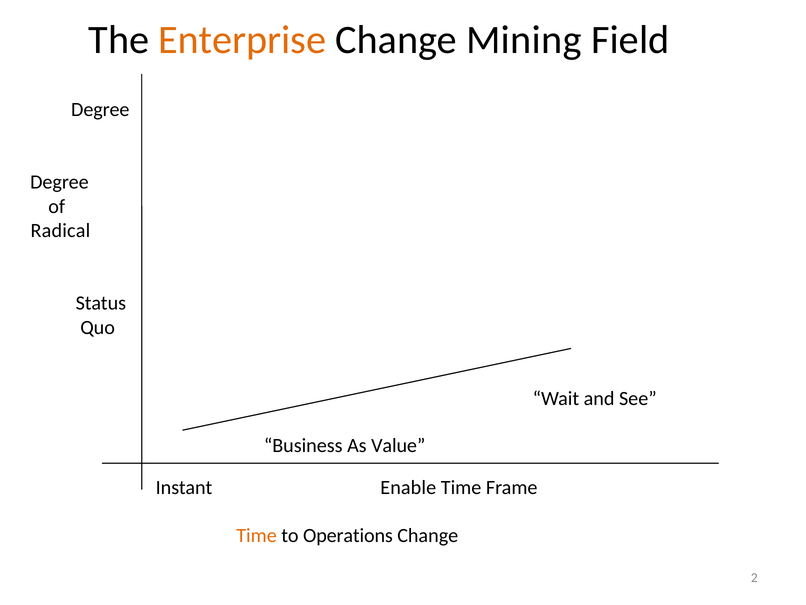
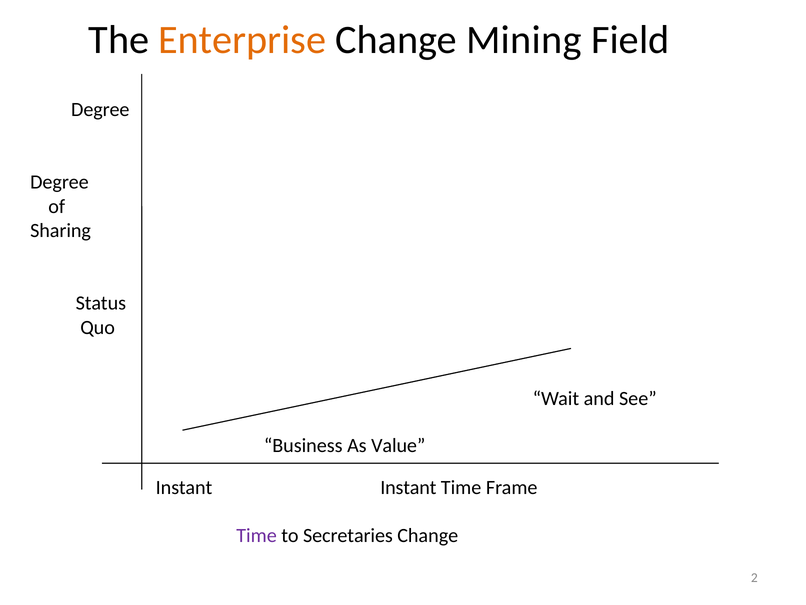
Radical: Radical -> Sharing
Instant Enable: Enable -> Instant
Time at (257, 535) colour: orange -> purple
Operations: Operations -> Secretaries
